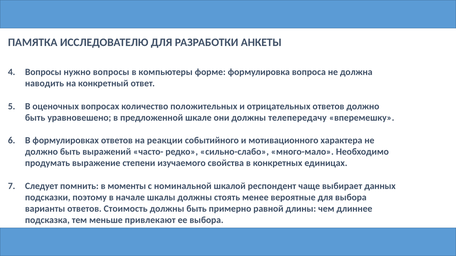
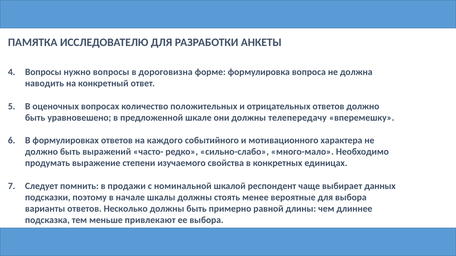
компьютеры: компьютеры -> дороговизна
реакции: реакции -> каждого
моменты: моменты -> продажи
Стоимость: Стоимость -> Несколько
